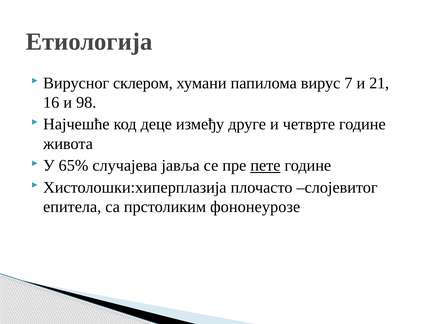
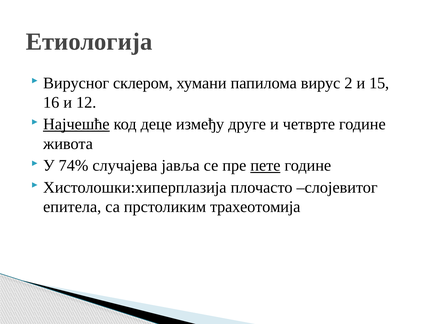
7: 7 -> 2
21: 21 -> 15
98: 98 -> 12
Најчешће underline: none -> present
65%: 65% -> 74%
фононеурозе: фононеурозе -> трахеотомија
